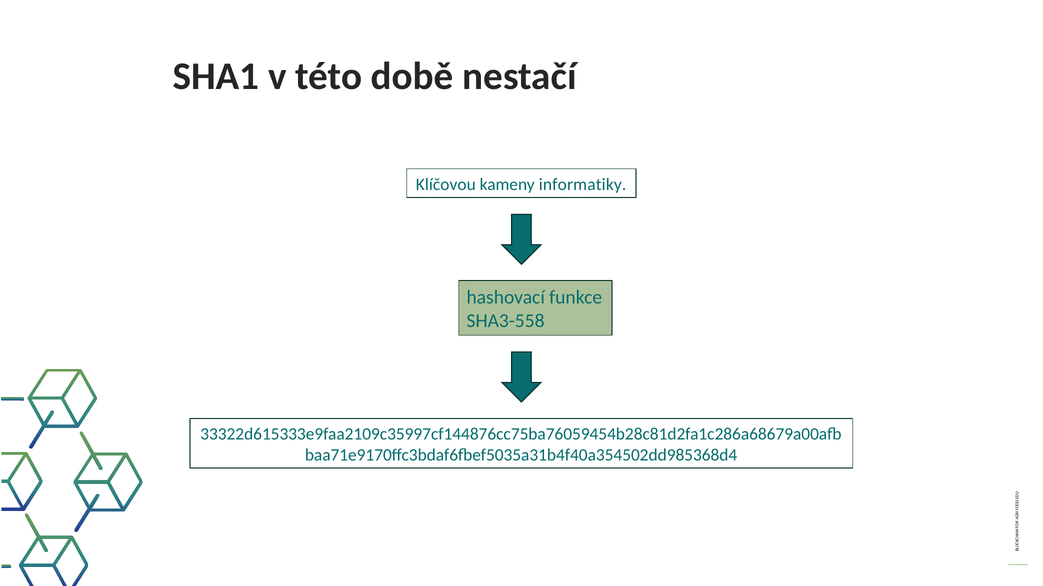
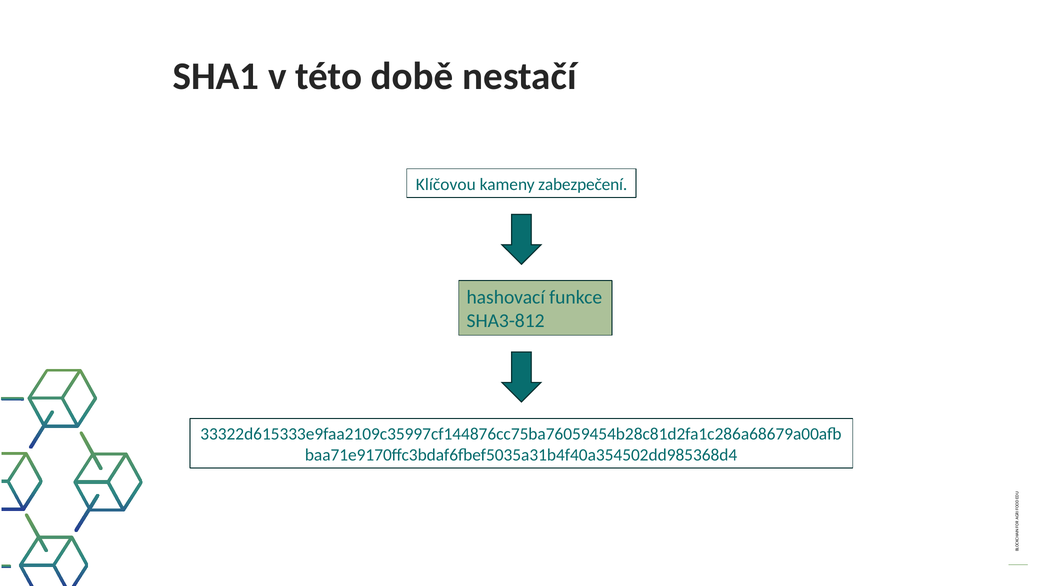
informatiky: informatiky -> zabezpečení
SHA3-558: SHA3-558 -> SHA3-812
